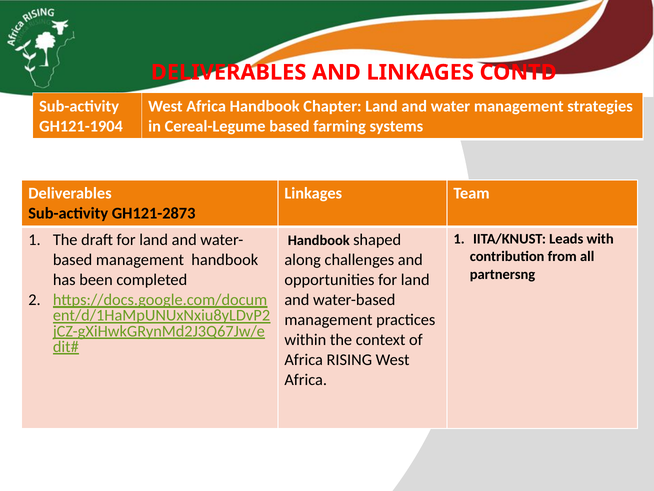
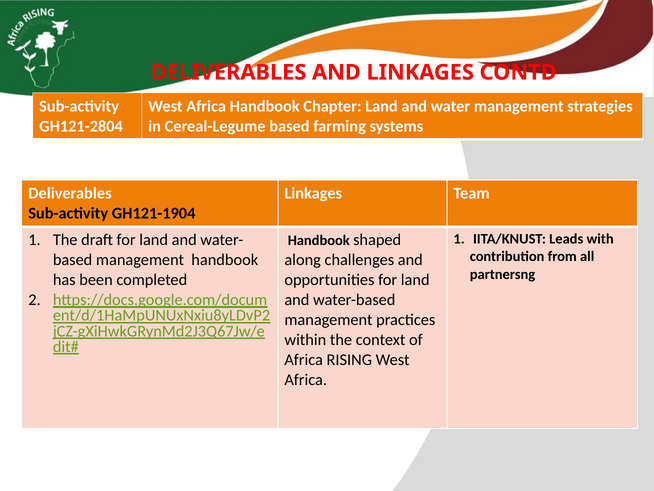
GH121-1904: GH121-1904 -> GH121-2804
GH121-2873: GH121-2873 -> GH121-1904
